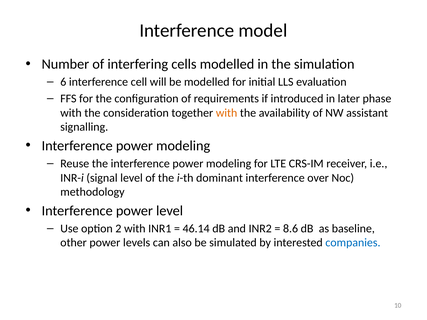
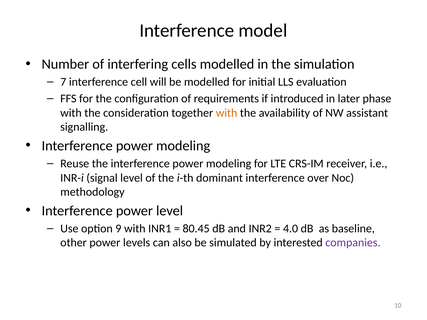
6: 6 -> 7
2: 2 -> 9
46.14: 46.14 -> 80.45
8.6: 8.6 -> 4.0
companies colour: blue -> purple
